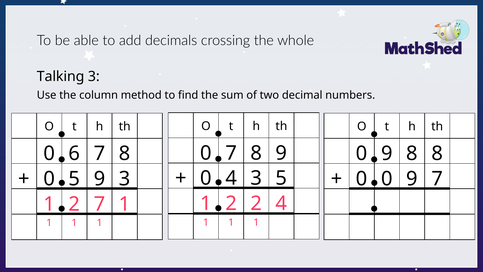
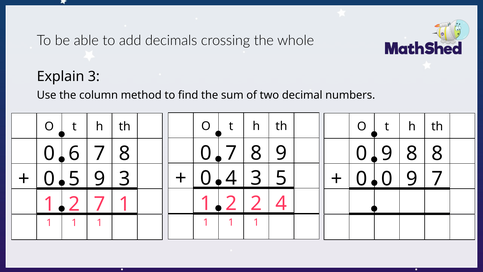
Talking: Talking -> Explain
